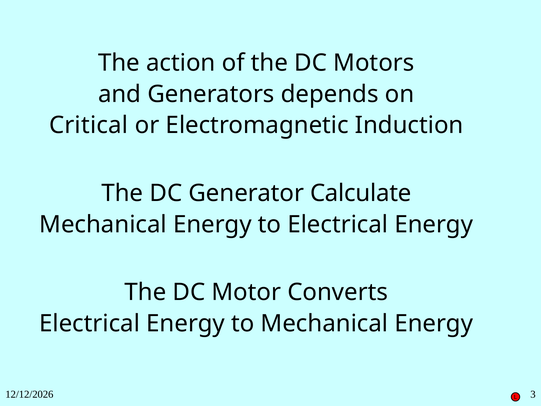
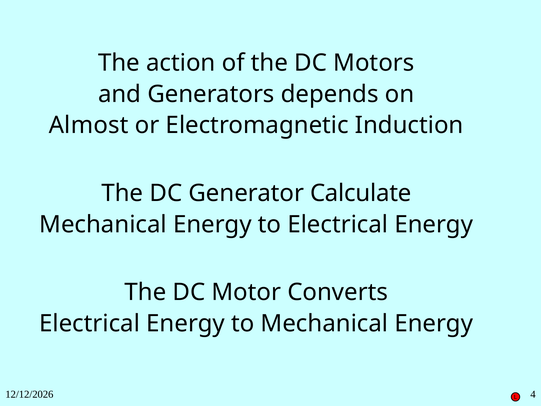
Critical: Critical -> Almost
3: 3 -> 4
